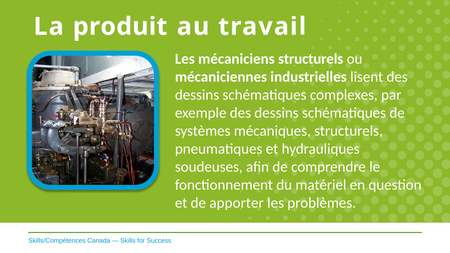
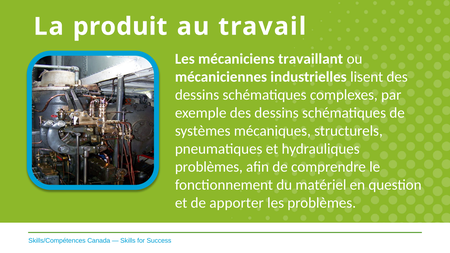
mécaniciens structurels: structurels -> travaillant
soudeuses at (209, 167): soudeuses -> problèmes
